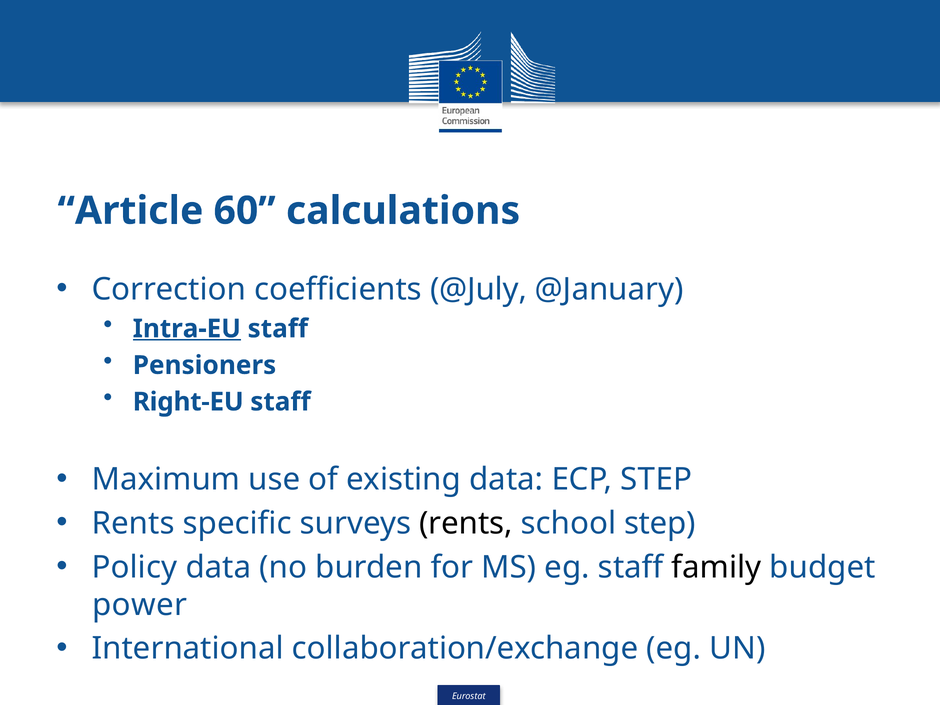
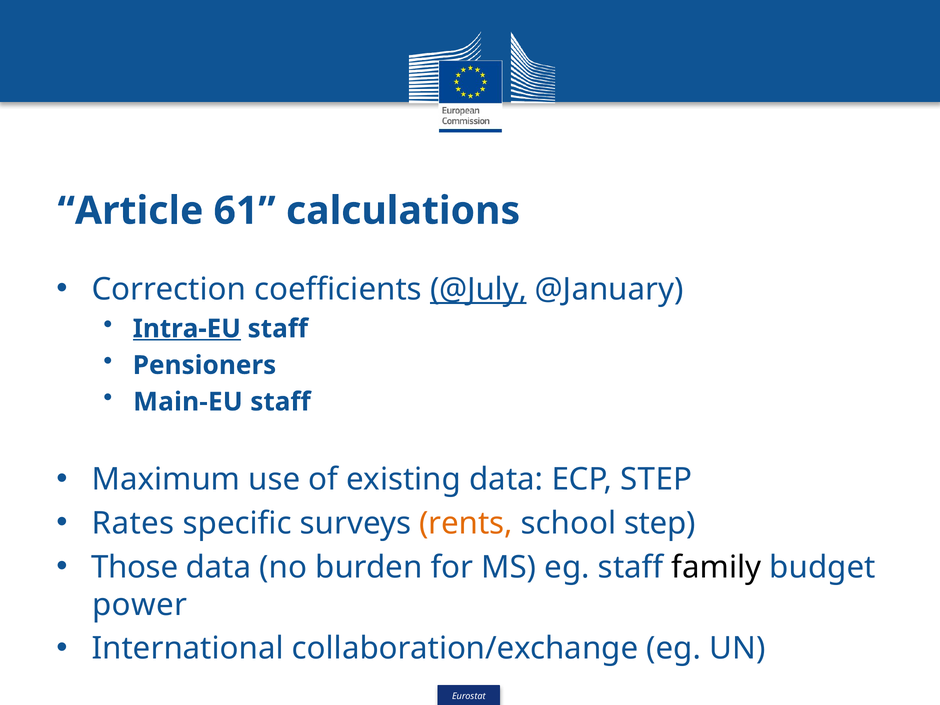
60: 60 -> 61
@July underline: none -> present
Right-EU: Right-EU -> Main-EU
Rents at (133, 523): Rents -> Rates
rents at (466, 523) colour: black -> orange
Policy: Policy -> Those
